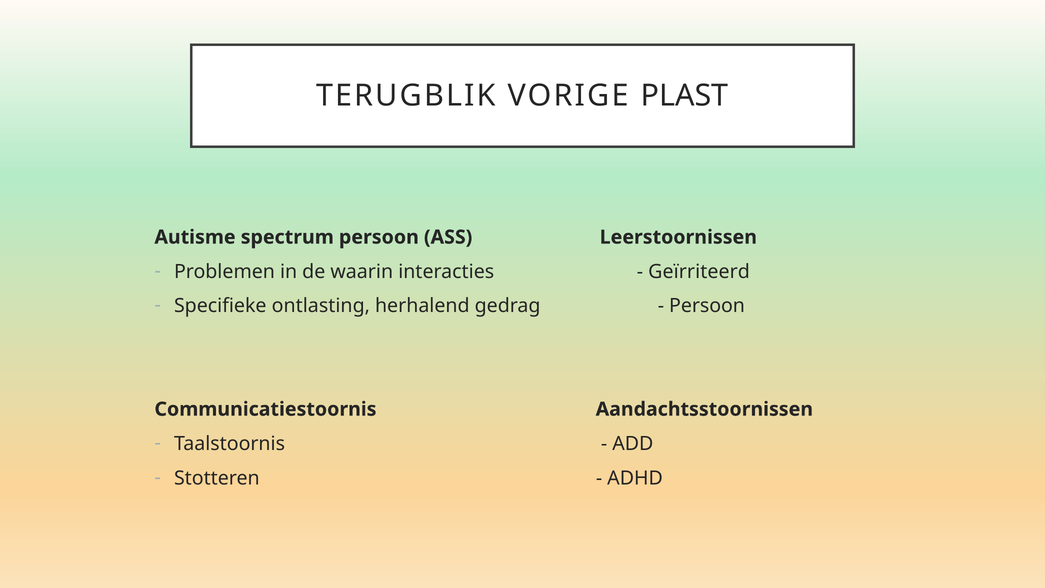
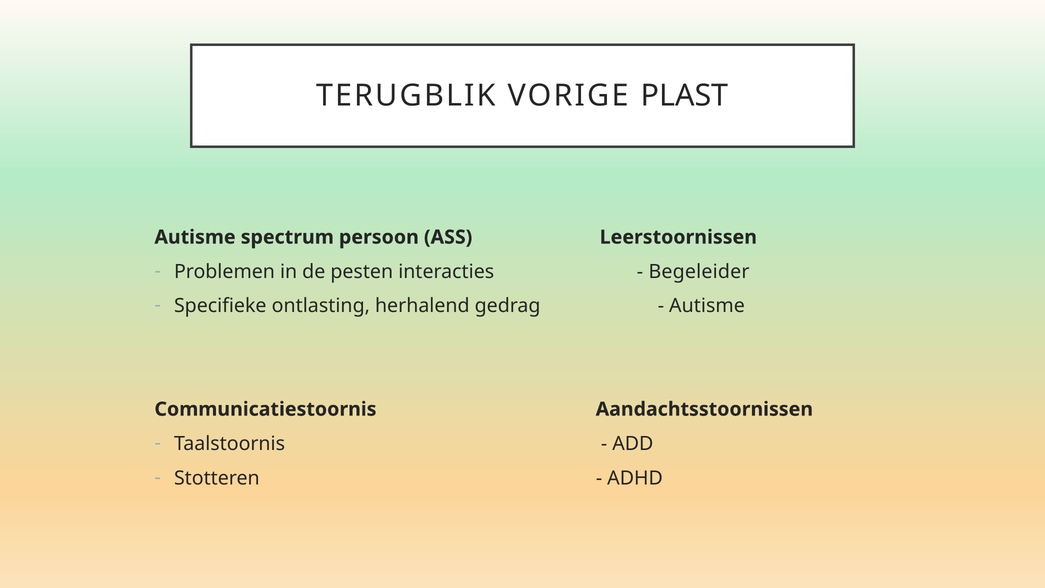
waarin: waarin -> pesten
Geïrriteerd: Geïrriteerd -> Begeleider
Persoon at (707, 306): Persoon -> Autisme
